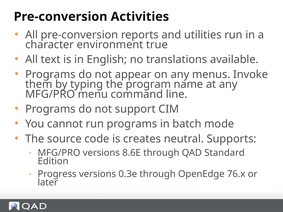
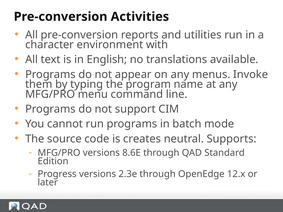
true: true -> with
0.3e: 0.3e -> 2.3e
76.x: 76.x -> 12.x
